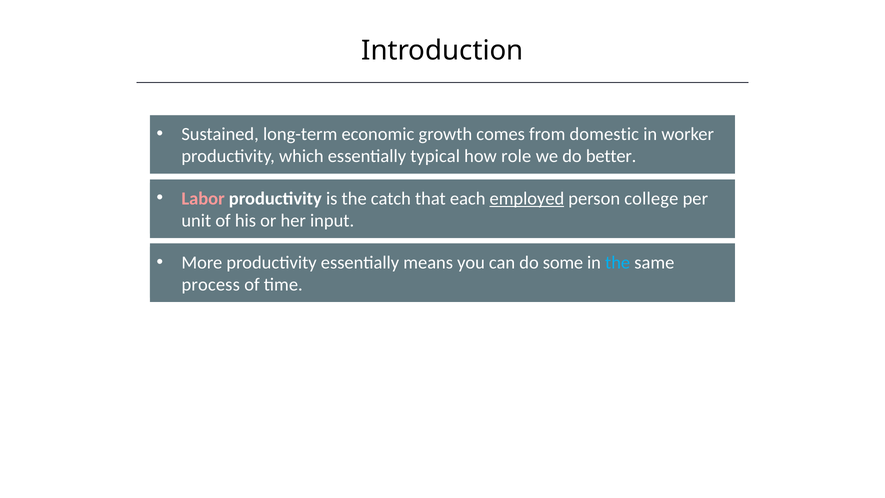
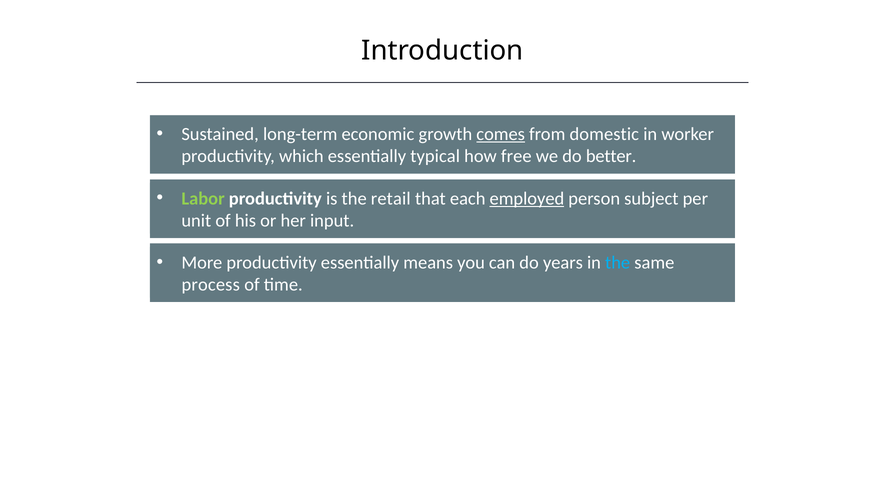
comes underline: none -> present
role: role -> free
Labor colour: pink -> light green
catch: catch -> retail
college: college -> subject
some: some -> years
